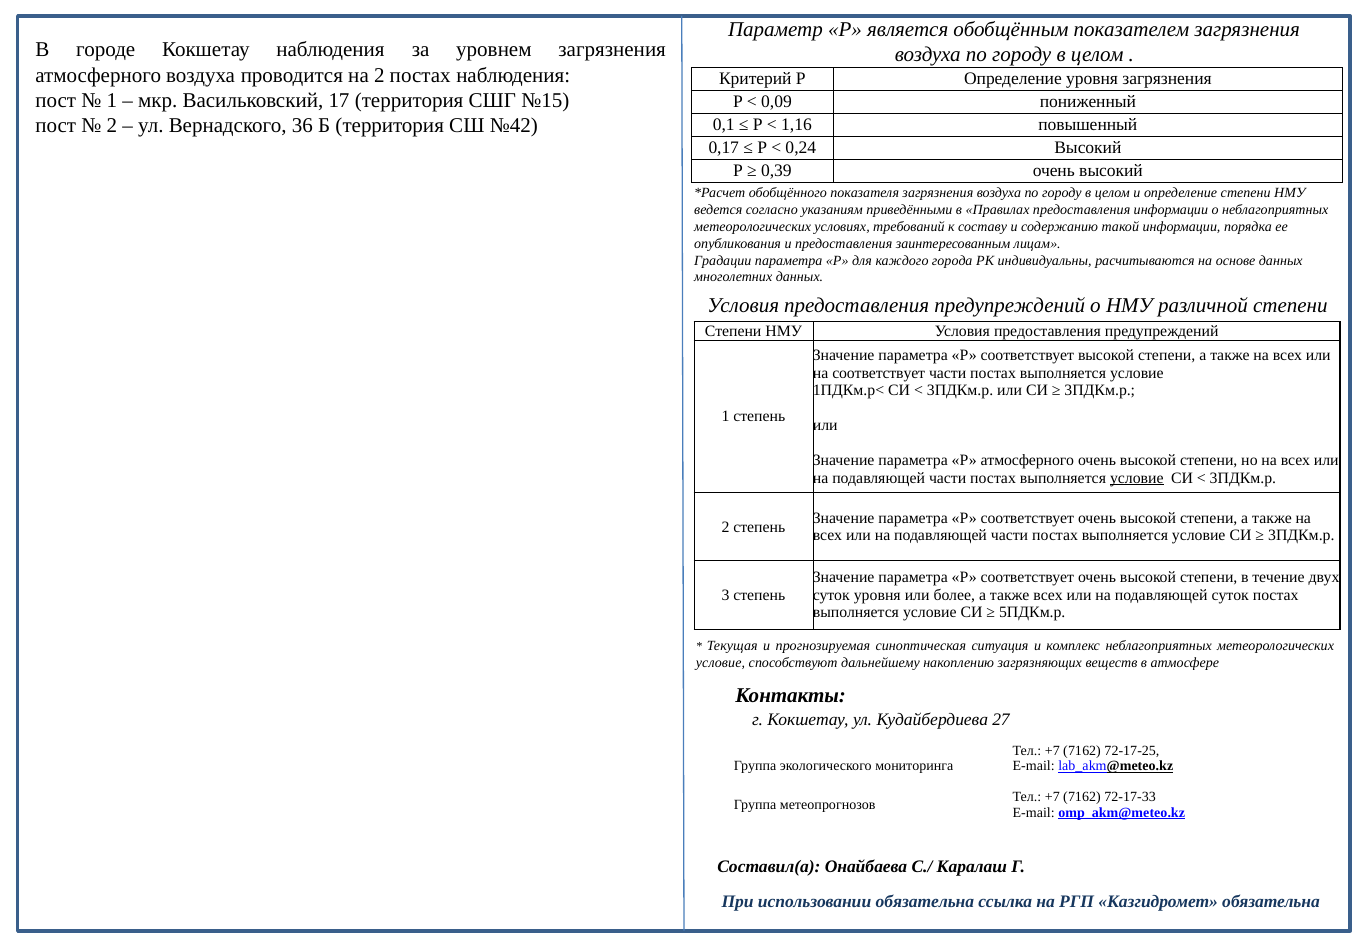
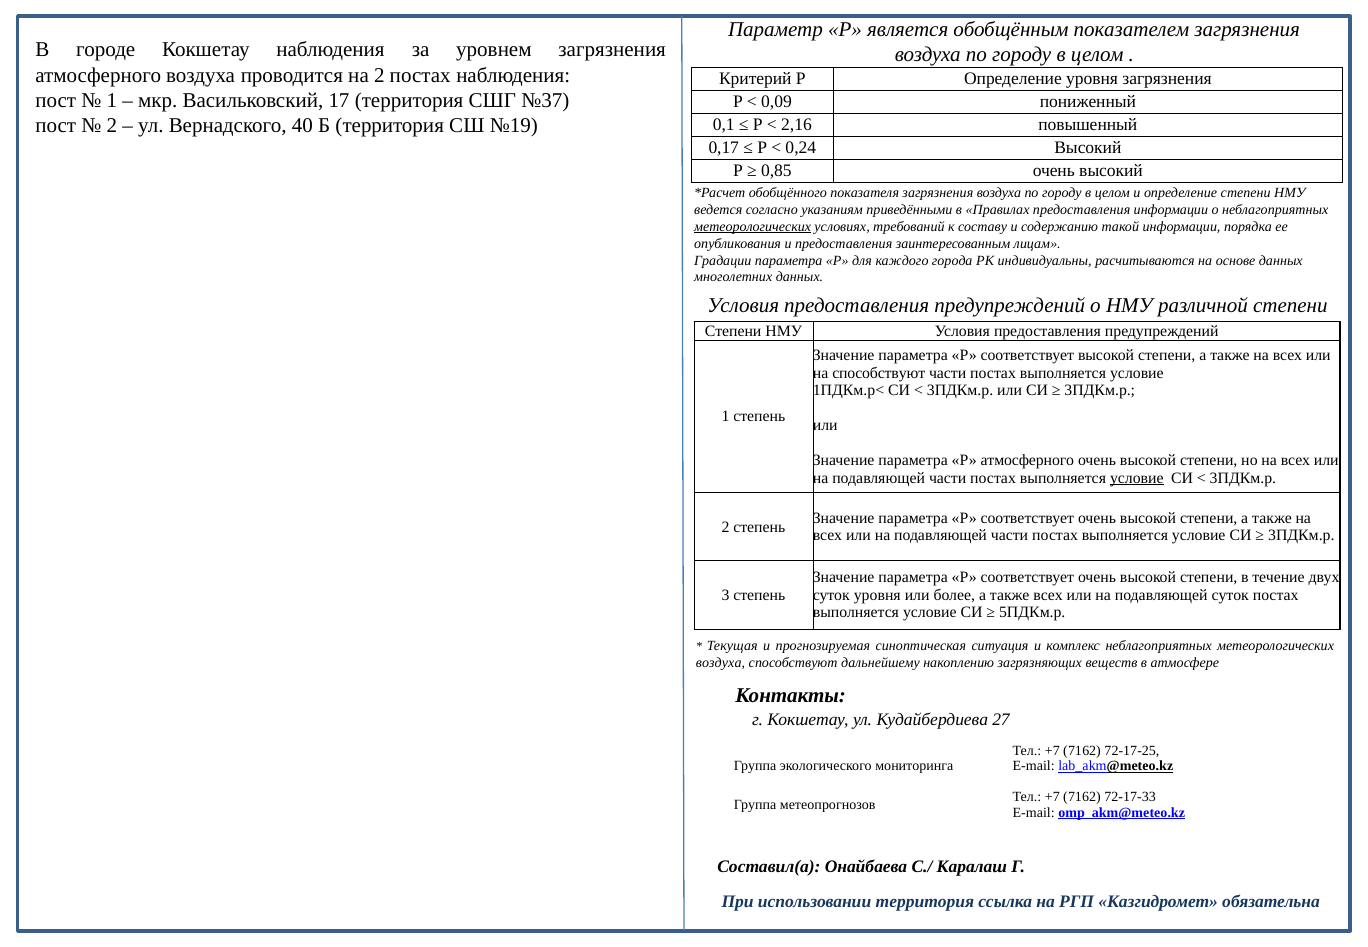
№15: №15 -> №37
36: 36 -> 40
№42: №42 -> №19
1,16: 1,16 -> 2,16
0,39: 0,39 -> 0,85
метеорологических at (753, 227) underline: none -> present
на соответствует: соответствует -> способствуют
условие at (720, 663): условие -> воздуха
использовании обязательна: обязательна -> территория
